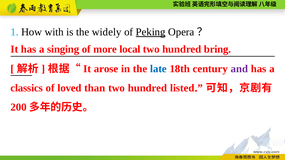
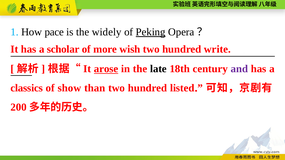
with: with -> pace
singing: singing -> scholar
local: local -> wish
bring: bring -> write
arose underline: none -> present
late colour: blue -> black
loved: loved -> show
